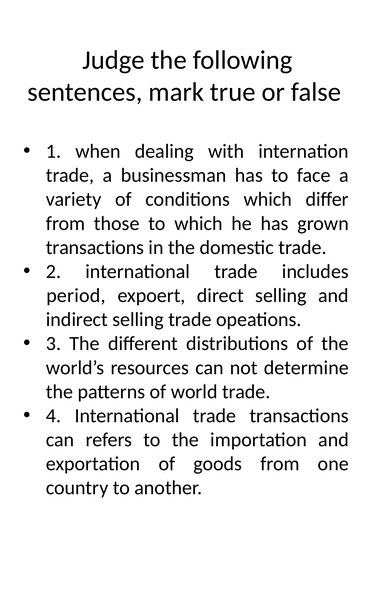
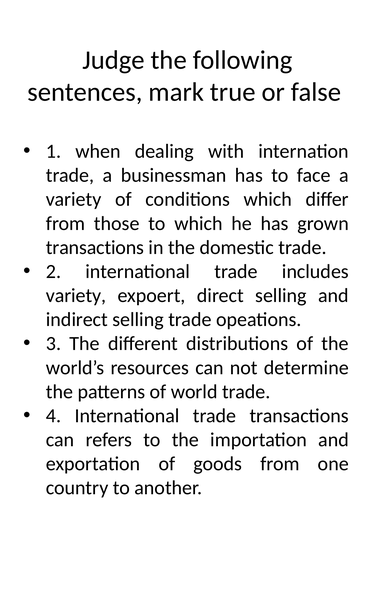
period at (76, 295): period -> variety
